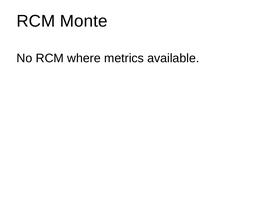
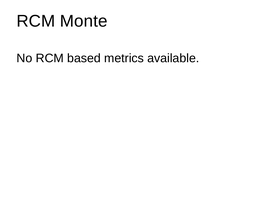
where: where -> based
